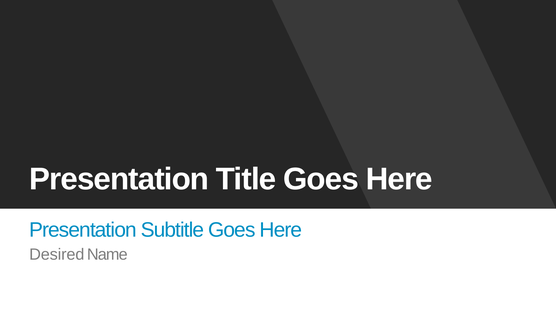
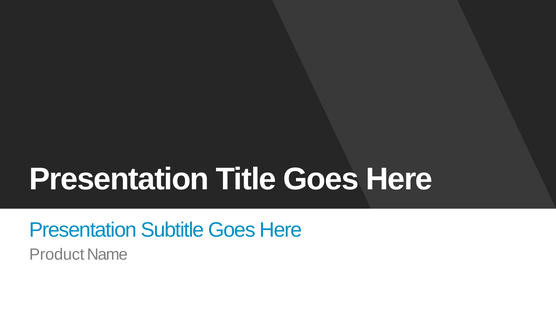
Desired: Desired -> Product
